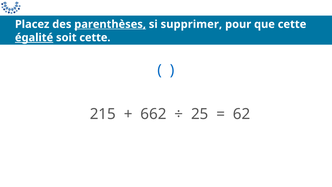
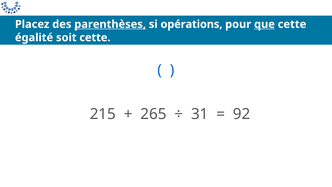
supprimer: supprimer -> opérations
que underline: none -> present
égalité underline: present -> none
662: 662 -> 265
25: 25 -> 31
62: 62 -> 92
